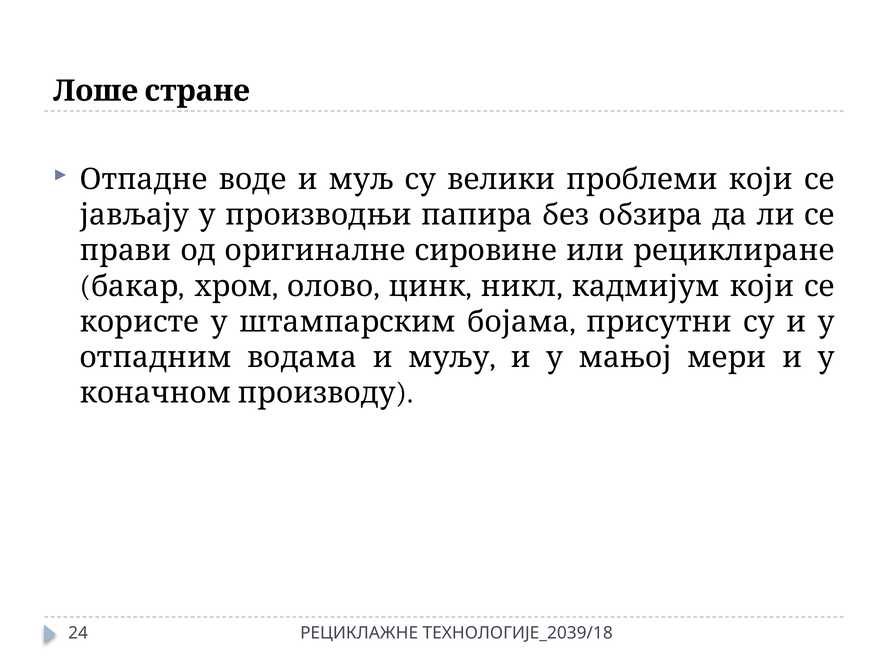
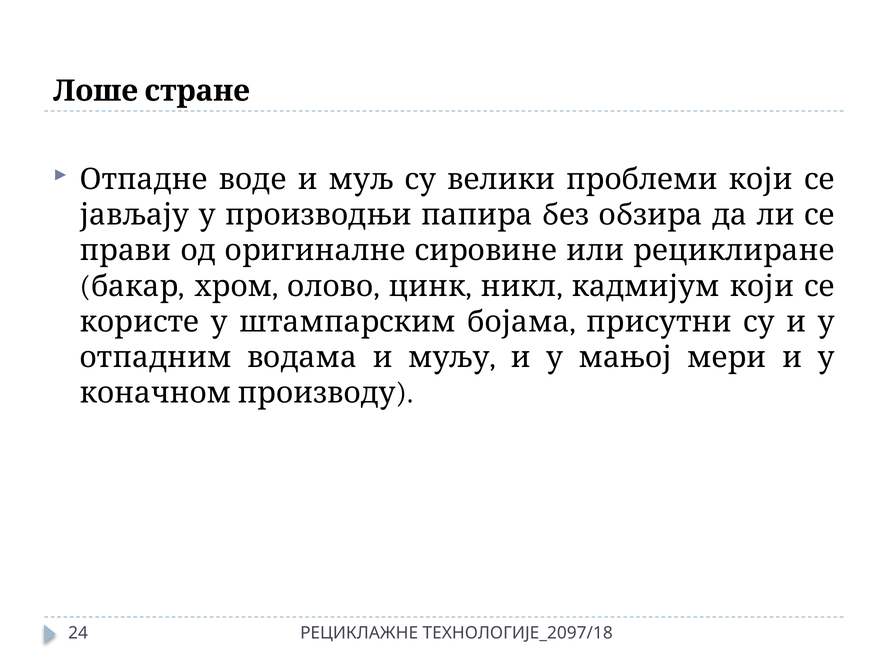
ТЕХНОЛОГИЈЕ_2039/18: ТЕХНОЛОГИЈЕ_2039/18 -> ТЕХНОЛОГИЈЕ_2097/18
